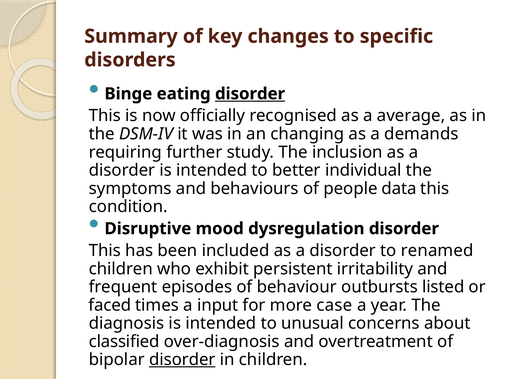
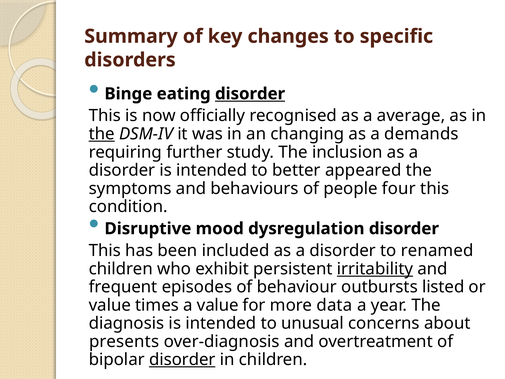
the at (102, 134) underline: none -> present
individual: individual -> appeared
data: data -> four
irritability underline: none -> present
faced at (110, 305): faced -> value
a input: input -> value
case: case -> data
classified: classified -> presents
